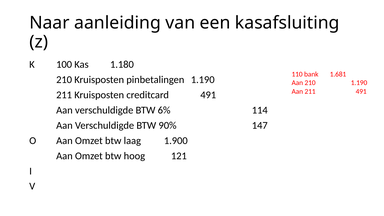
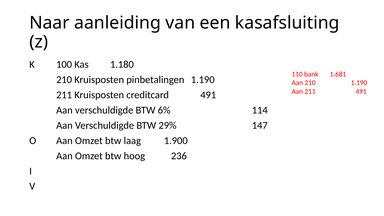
90%: 90% -> 29%
121: 121 -> 236
